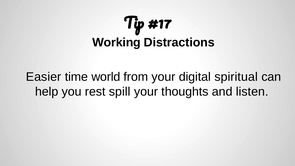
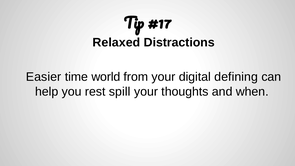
Working: Working -> Relaxed
spiritual: spiritual -> defining
listen: listen -> when
